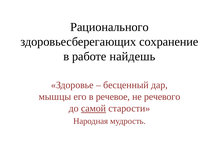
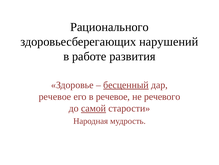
сохранение: сохранение -> нарушений
найдешь: найдешь -> развития
бесценный underline: none -> present
мышцы at (55, 96): мышцы -> речевое
